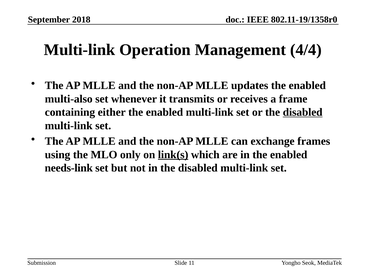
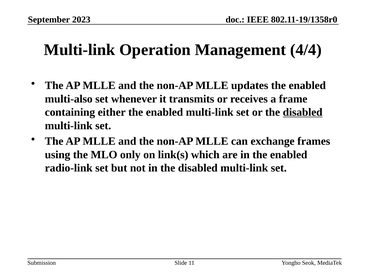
2018: 2018 -> 2023
link(s underline: present -> none
needs-link: needs-link -> radio-link
